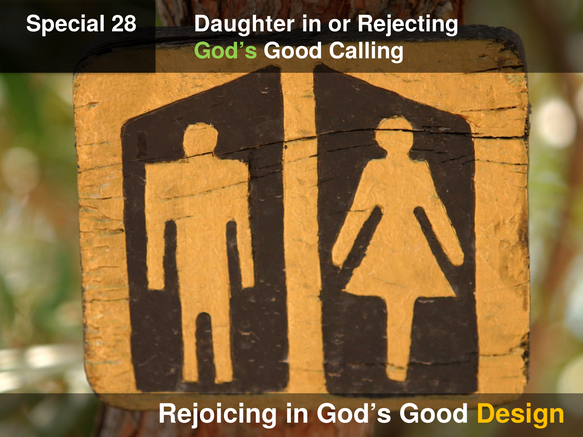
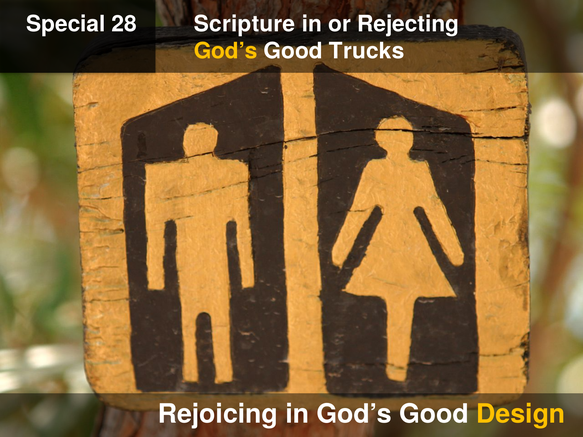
Daughter: Daughter -> Scripture
God’s at (226, 51) colour: light green -> yellow
Calling: Calling -> Trucks
